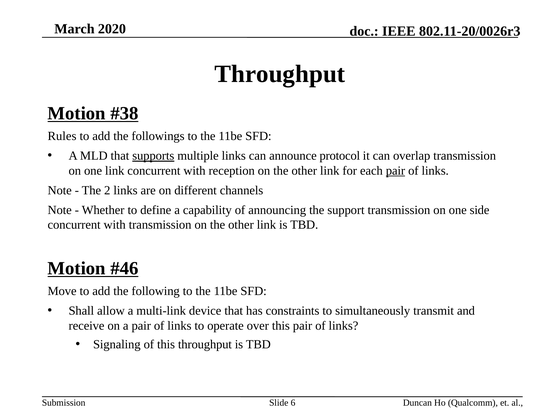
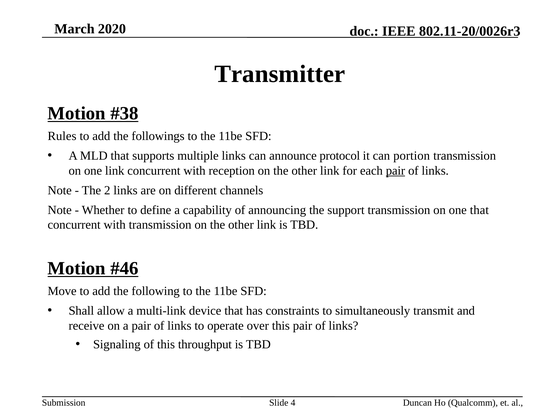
Throughput at (280, 74): Throughput -> Transmitter
supports underline: present -> none
overlap: overlap -> portion
one side: side -> that
6: 6 -> 4
